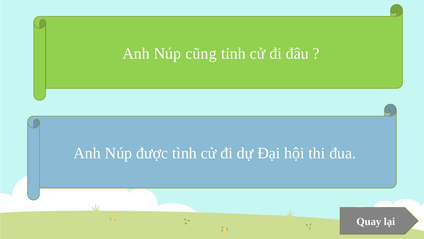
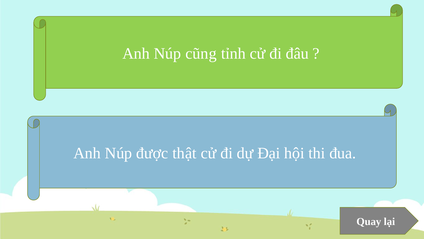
tình: tình -> thật
